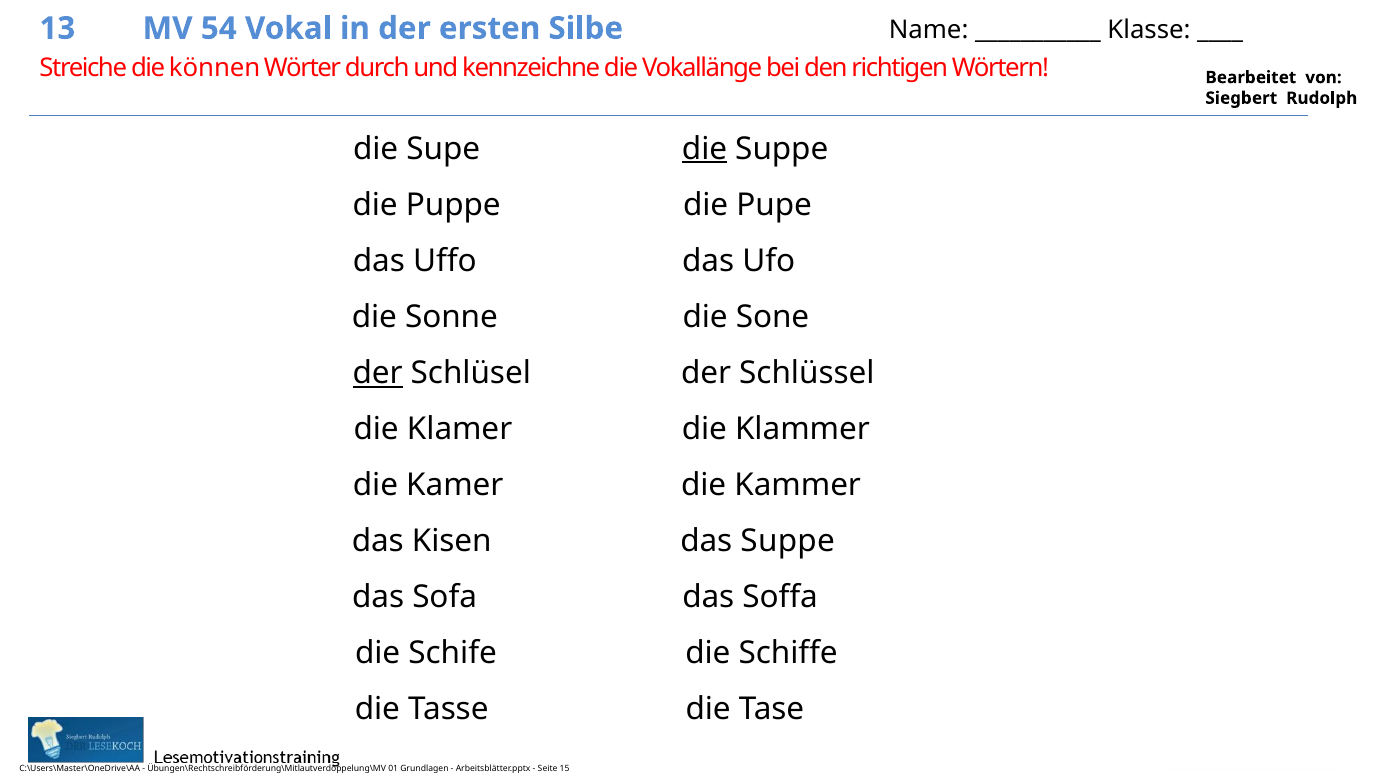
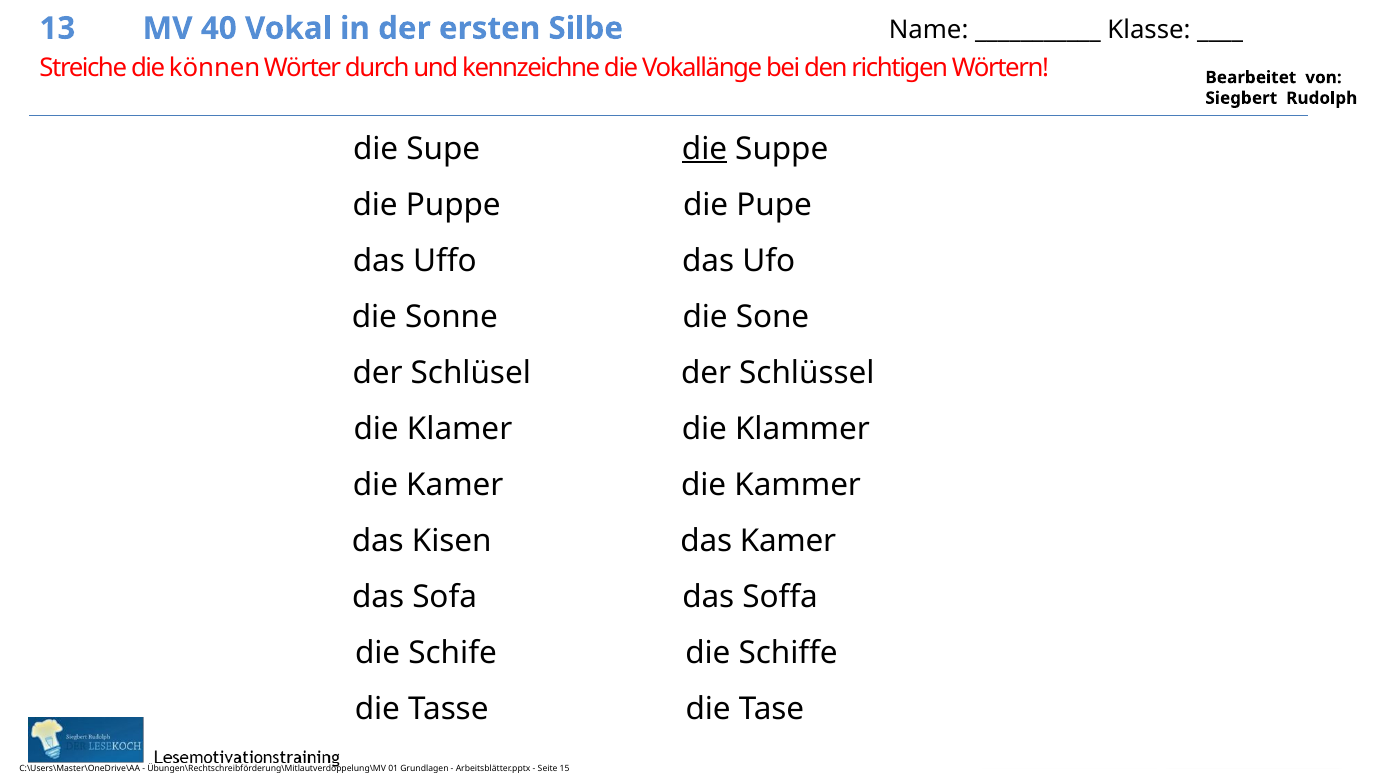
54: 54 -> 40
der at (378, 373) underline: present -> none
das Suppe: Suppe -> Kamer
